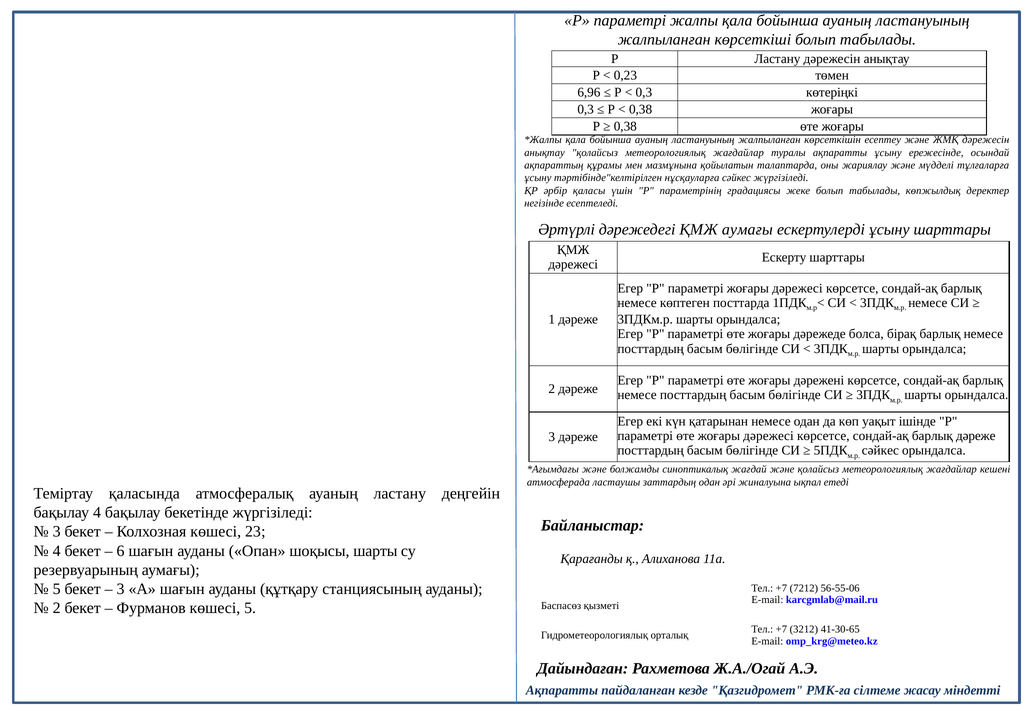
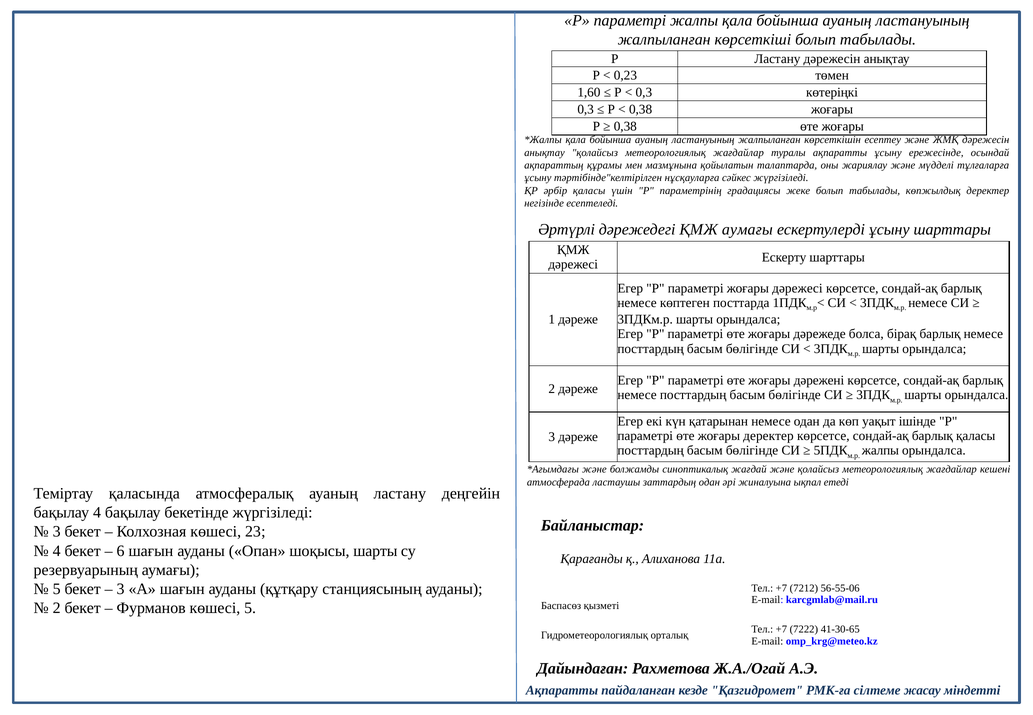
6,96: 6,96 -> 1,60
өте жоғары дәрежесі: дәрежесі -> деректер
барлық дәреже: дәреже -> қаласы
сәйкес at (880, 451): сәйкес -> жалпы
3212: 3212 -> 7222
